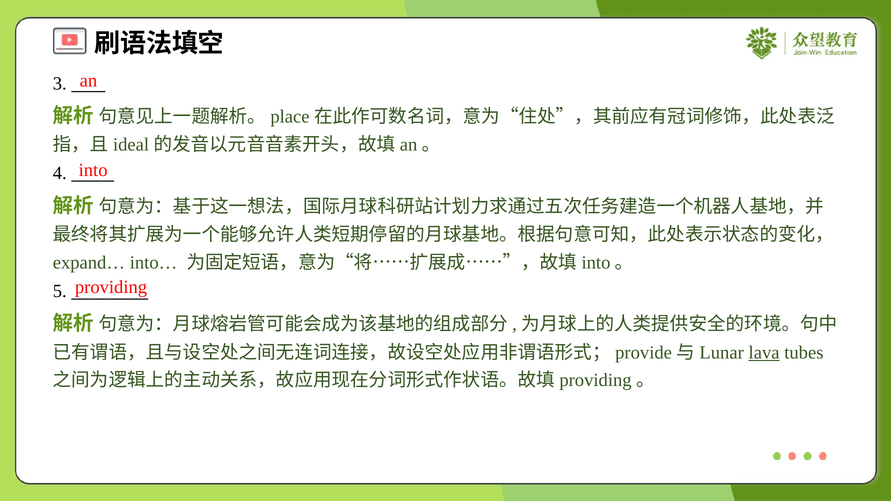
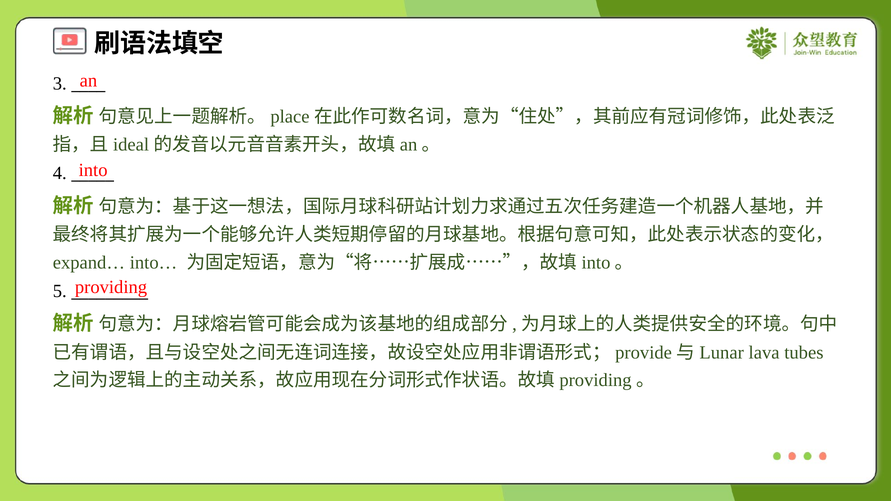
lava underline: present -> none
